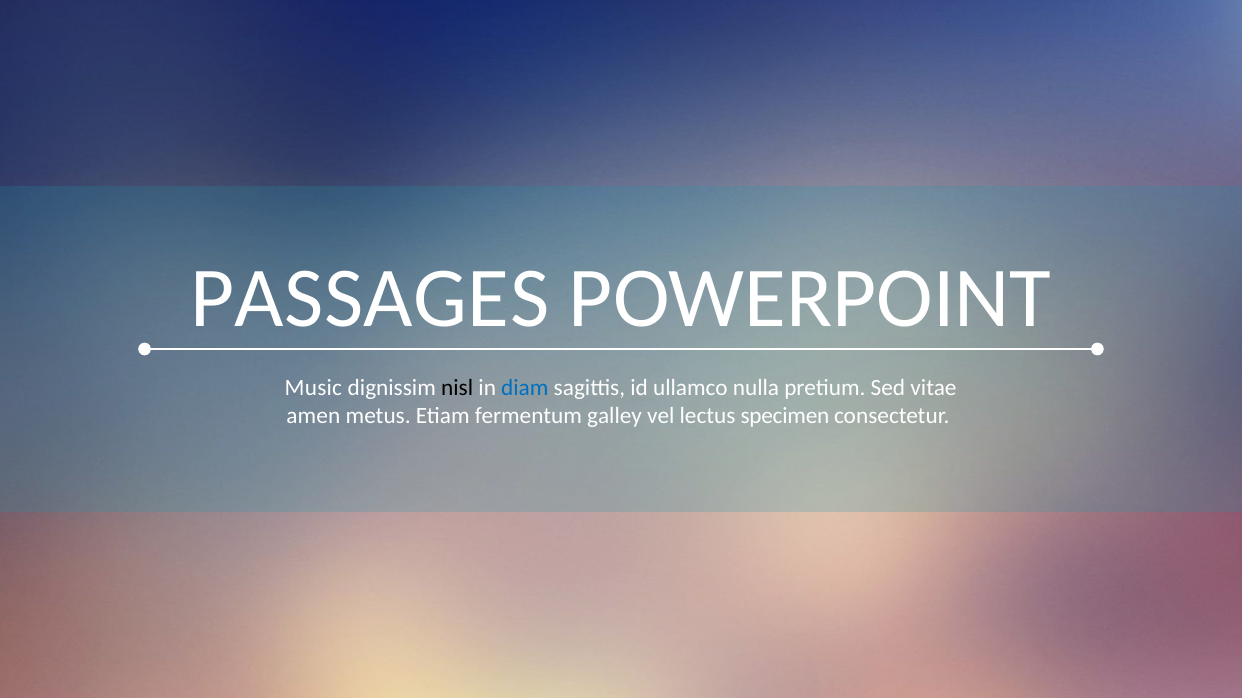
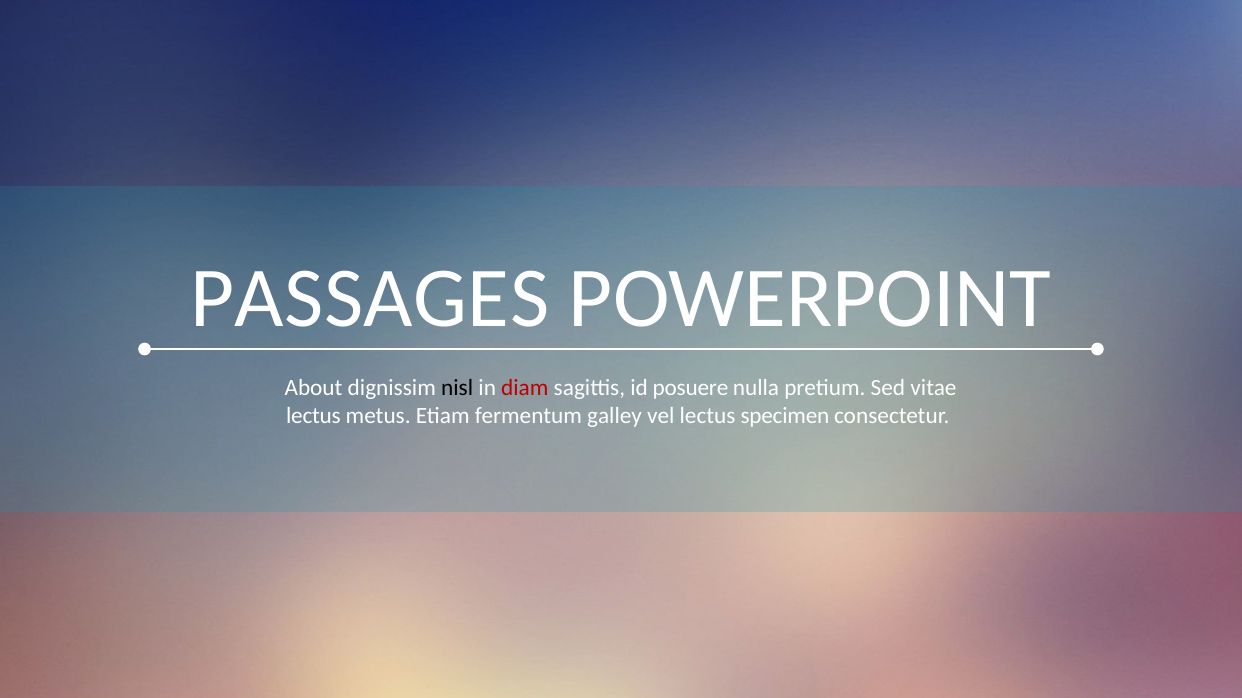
Music: Music -> About
diam colour: blue -> red
ullamco: ullamco -> posuere
amen at (313, 416): amen -> lectus
